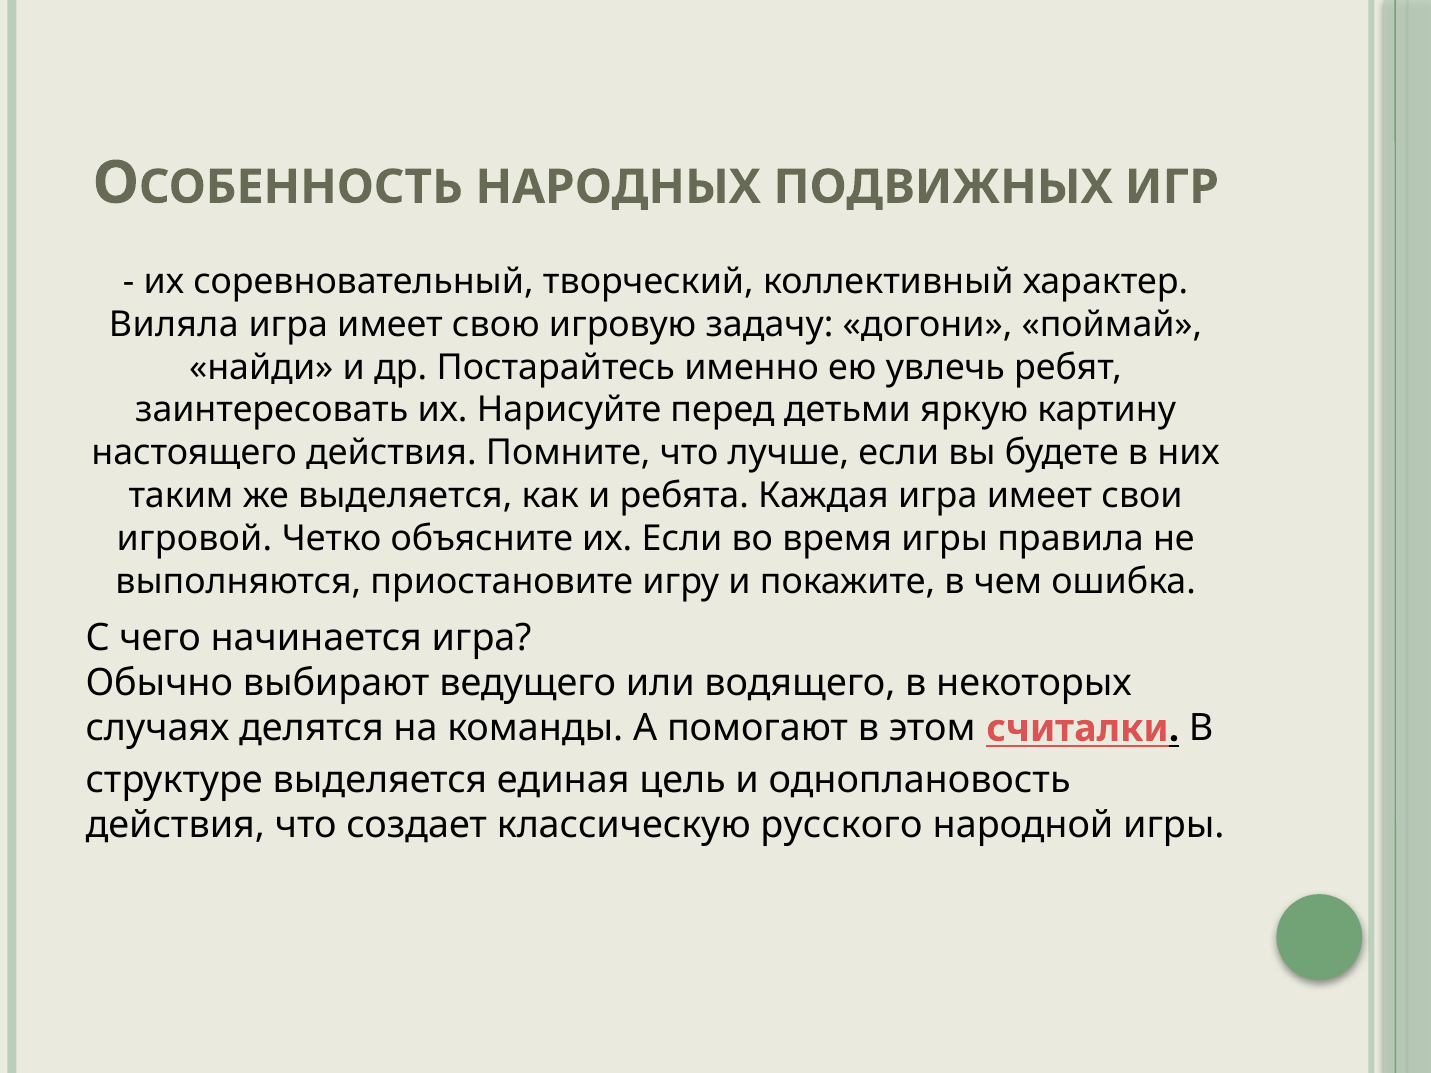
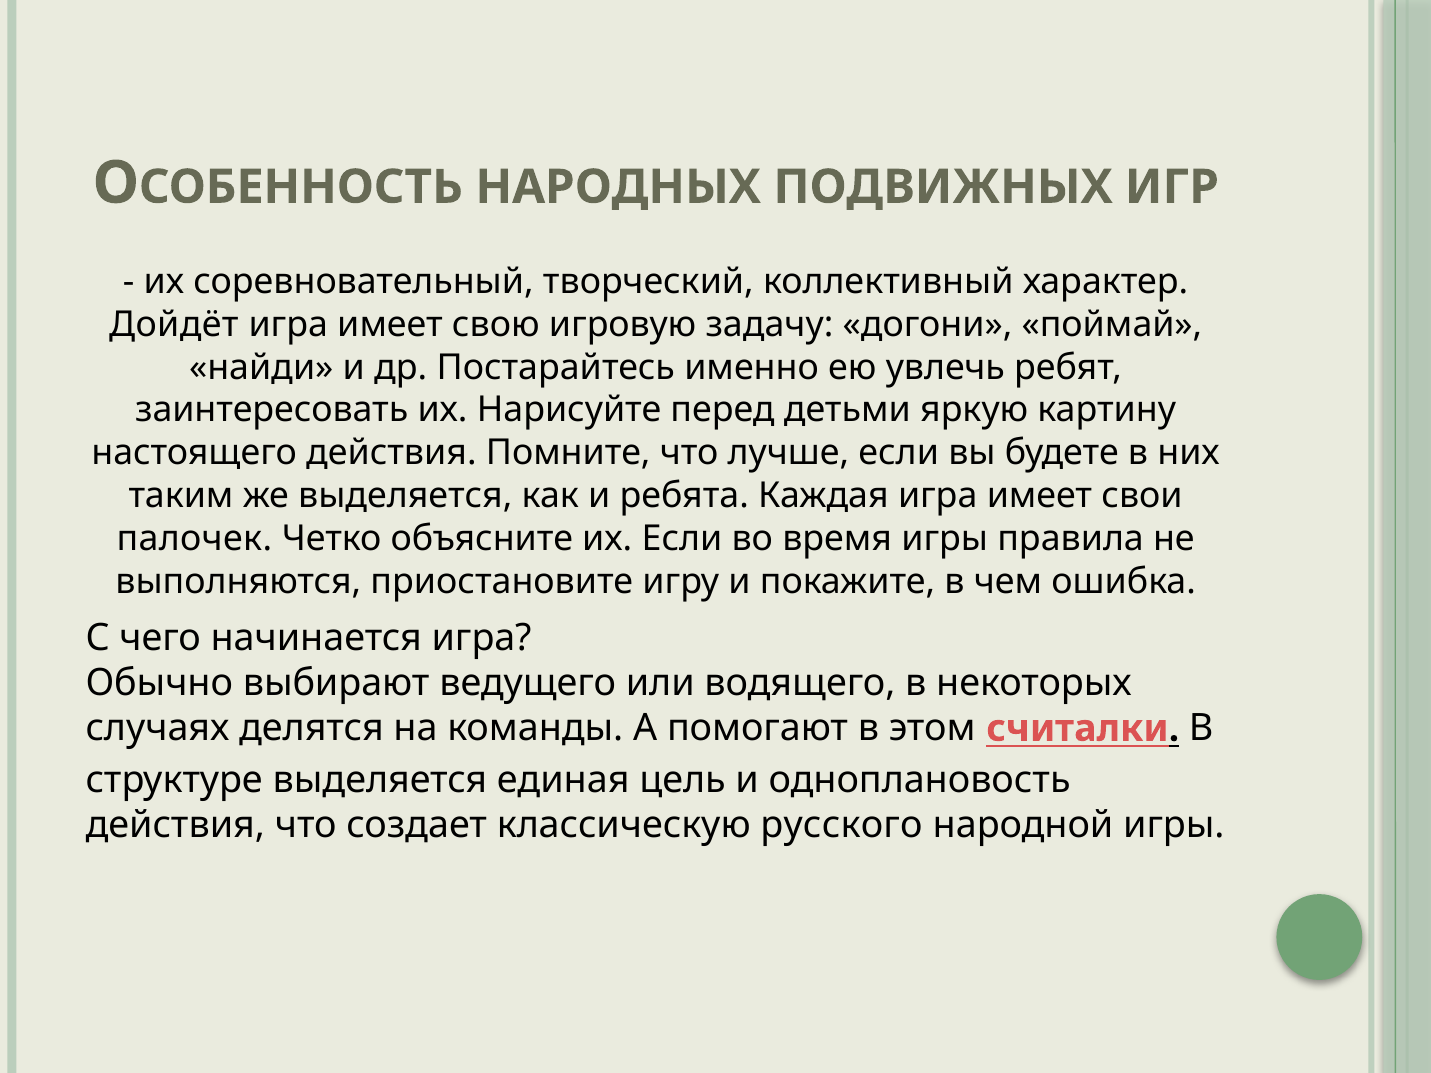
Виляла: Виляла -> Дойдёт
игровой: игровой -> палочек
